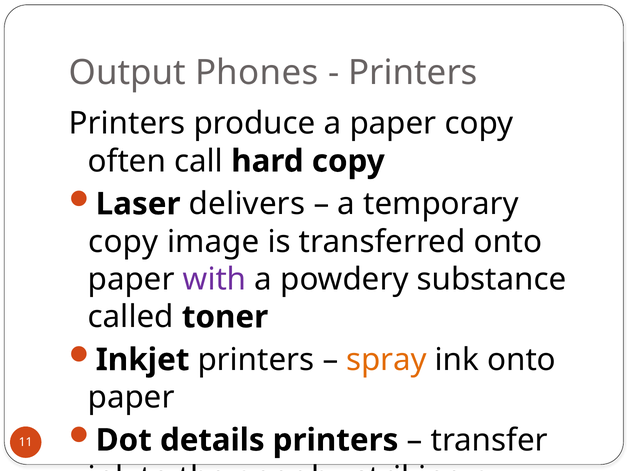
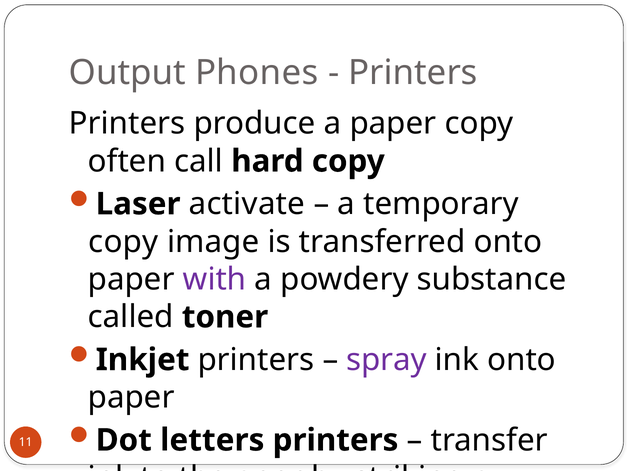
delivers: delivers -> activate
spray colour: orange -> purple
details: details -> letters
